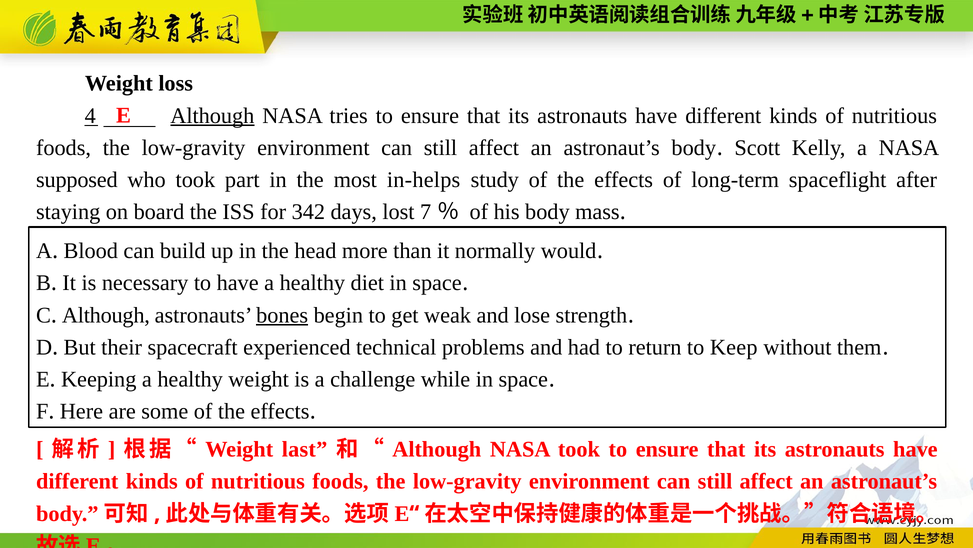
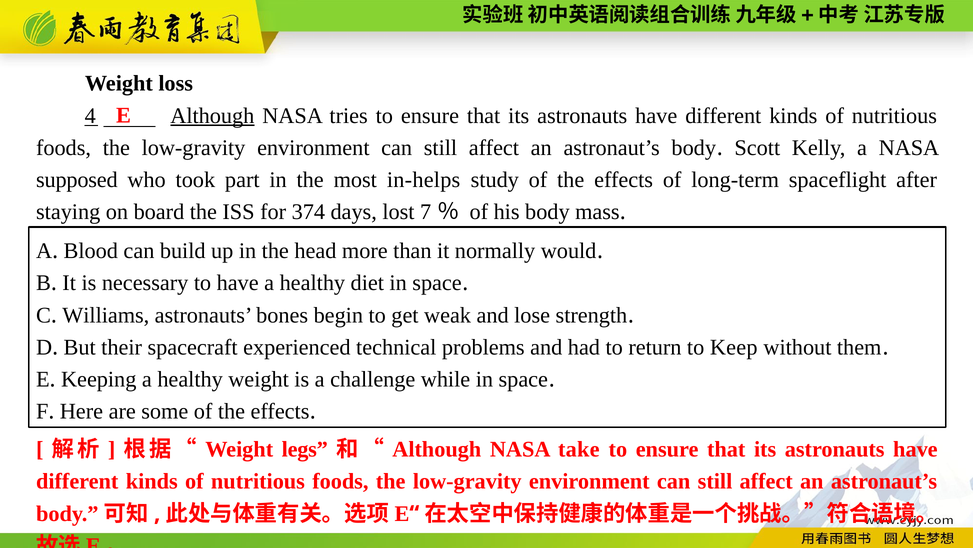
342: 342 -> 374
Although at (106, 315): Although -> Williams
bones underline: present -> none
last: last -> legs
NASA took: took -> take
